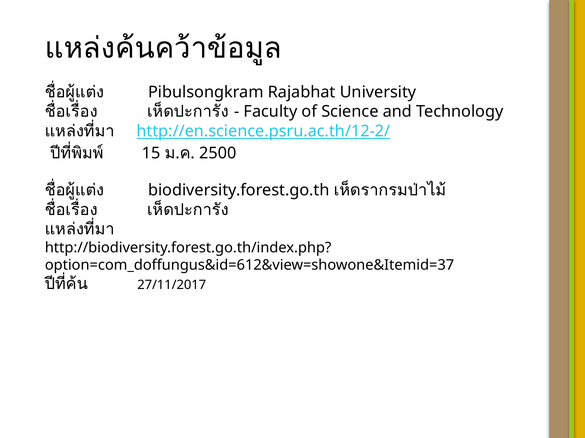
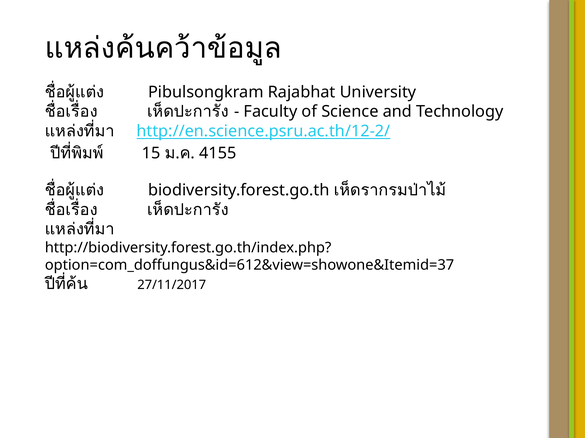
2500: 2500 -> 4155
